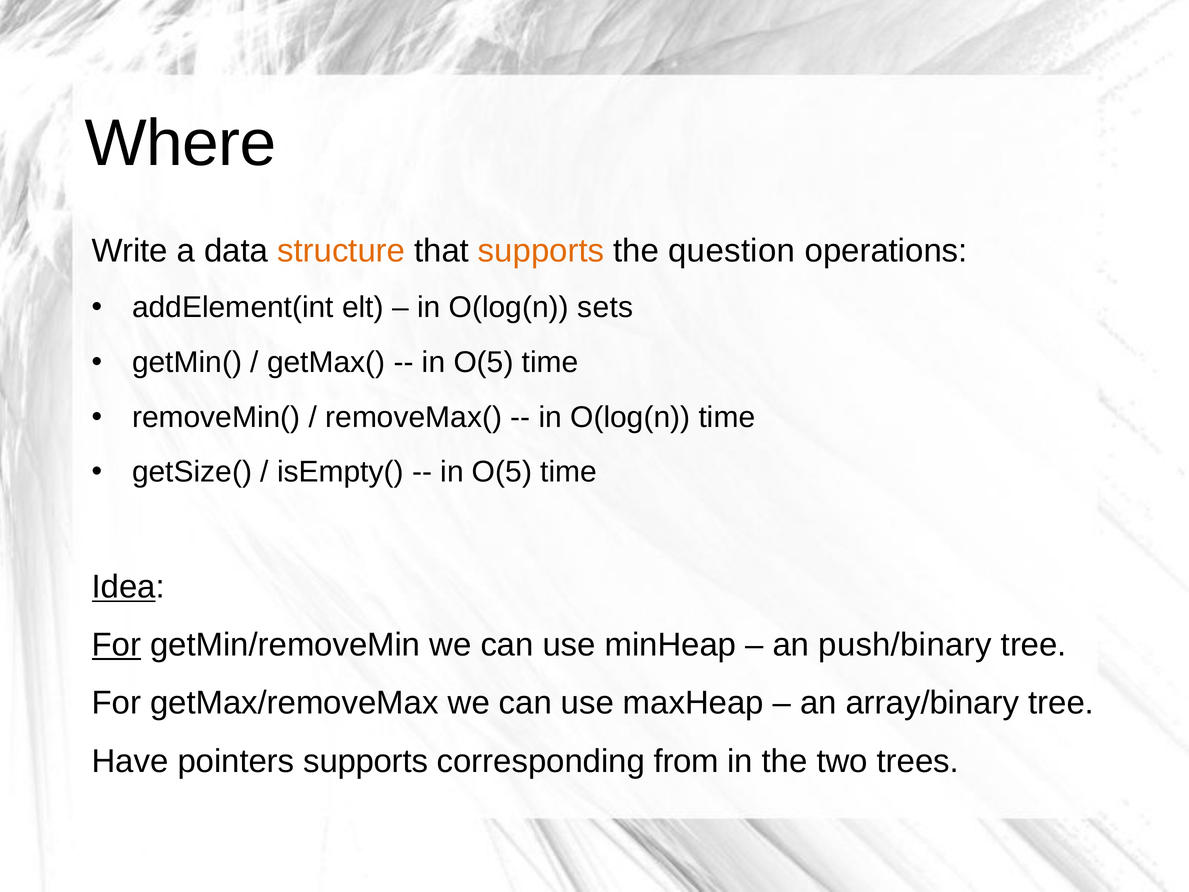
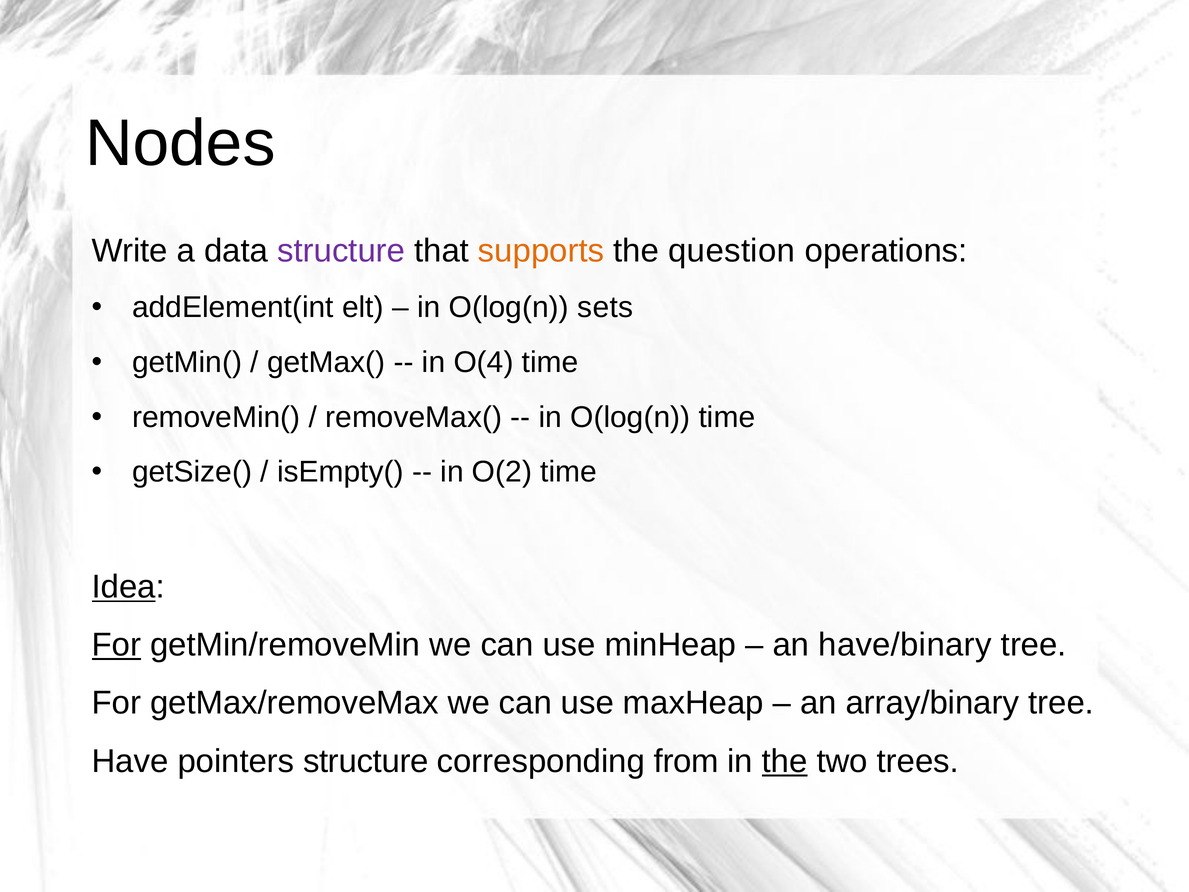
Where: Where -> Nodes
structure at (341, 251) colour: orange -> purple
O(5 at (484, 362): O(5 -> O(4
O(5 at (502, 472): O(5 -> O(2
push/binary: push/binary -> have/binary
pointers supports: supports -> structure
the at (785, 761) underline: none -> present
